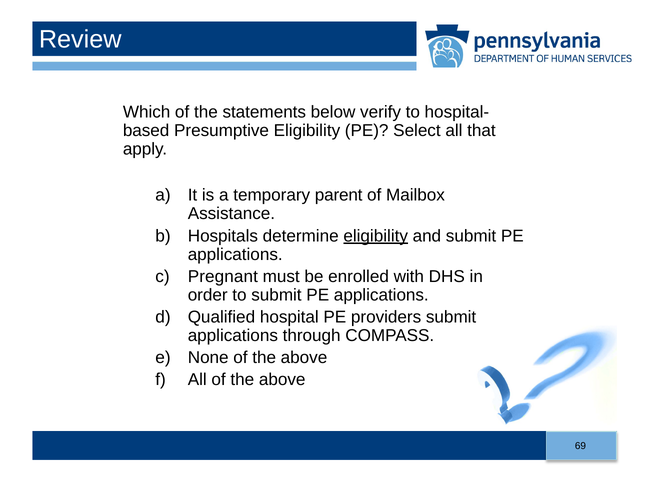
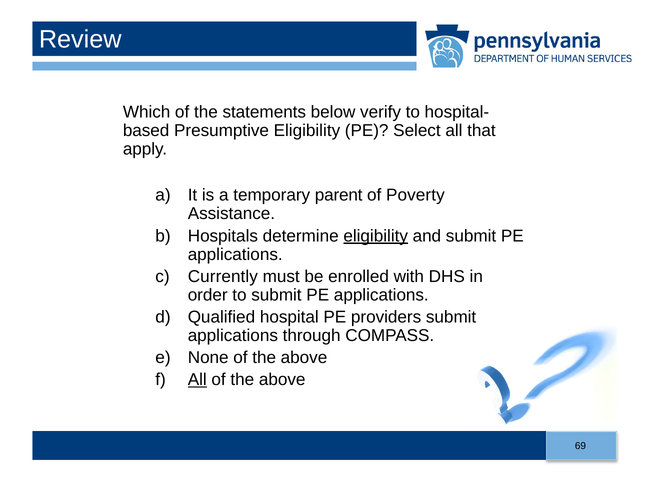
Mailbox: Mailbox -> Poverty
Pregnant: Pregnant -> Currently
All at (197, 379) underline: none -> present
